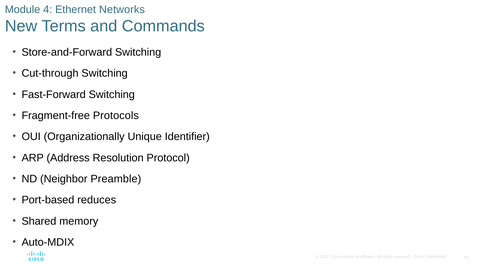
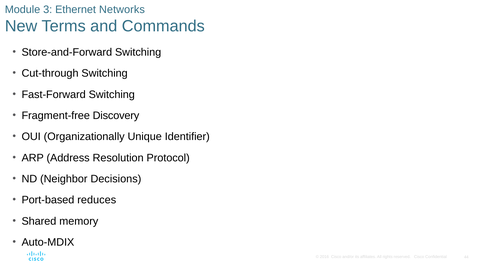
4: 4 -> 3
Protocols: Protocols -> Discovery
Preamble: Preamble -> Decisions
